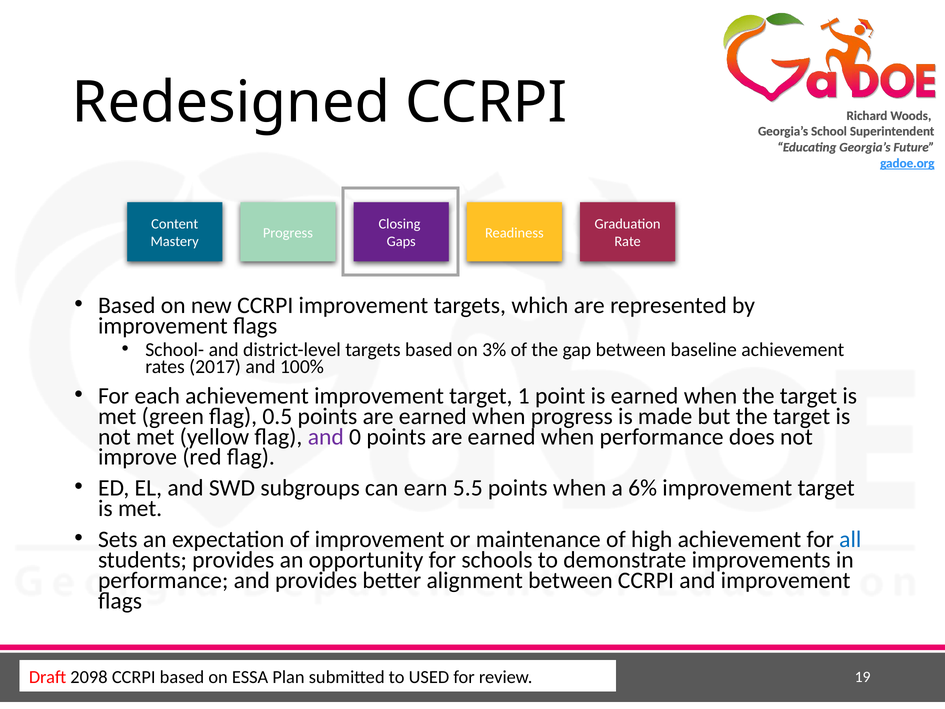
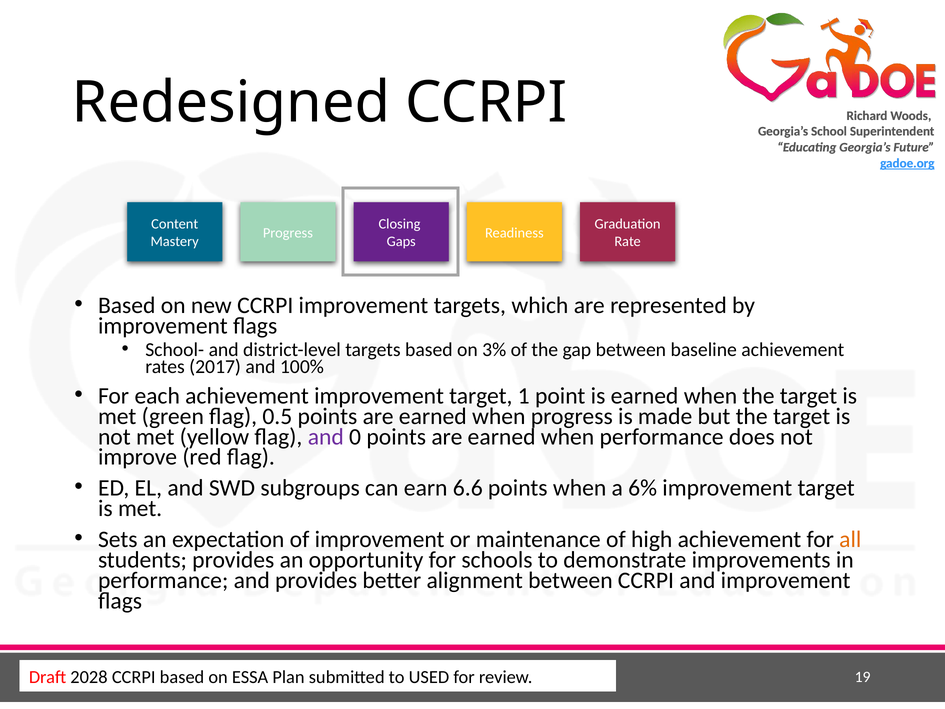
5.5: 5.5 -> 6.6
all colour: blue -> orange
2098: 2098 -> 2028
